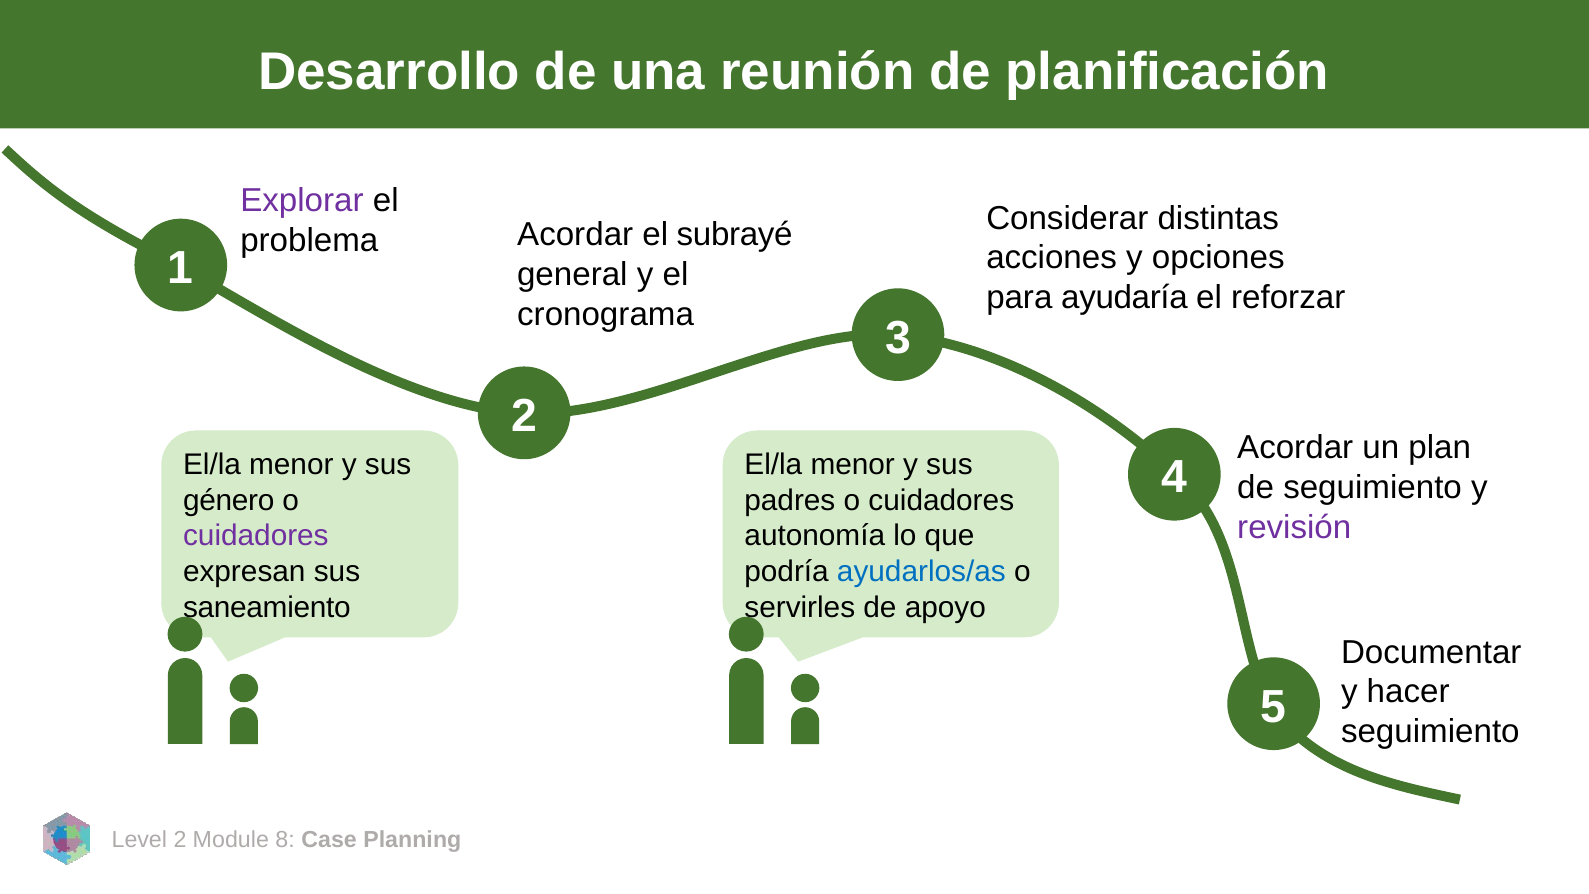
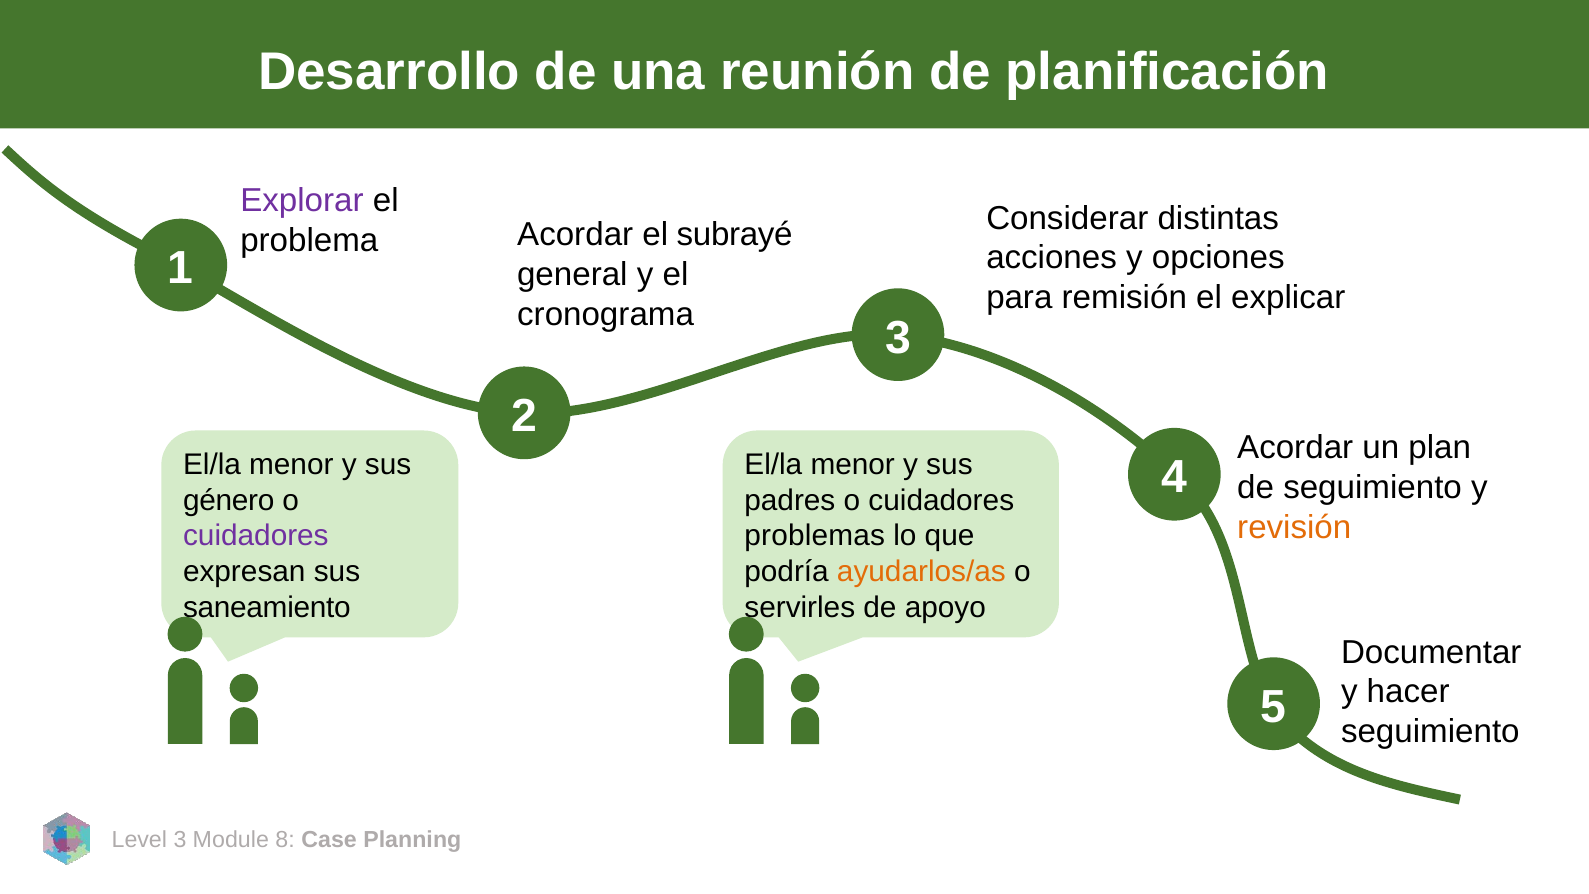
ayudaría: ayudaría -> remisión
reforzar: reforzar -> explicar
revisión colour: purple -> orange
autonomía: autonomía -> problemas
ayudarlos/as colour: blue -> orange
2 at (180, 840): 2 -> 3
